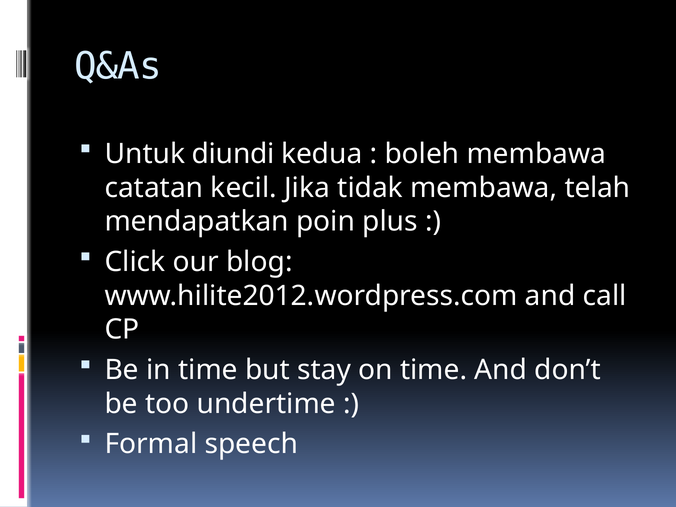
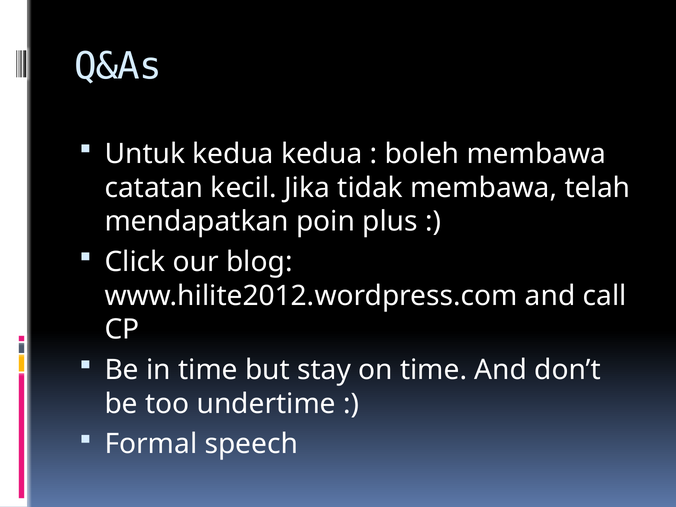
Untuk diundi: diundi -> kedua
